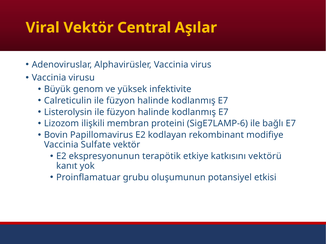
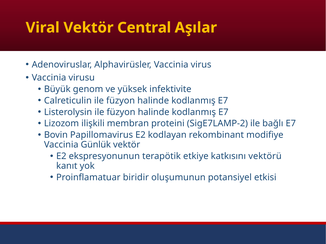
SigE7LAMP-6: SigE7LAMP-6 -> SigE7LAMP-2
Sulfate: Sulfate -> Günlük
grubu: grubu -> biridir
